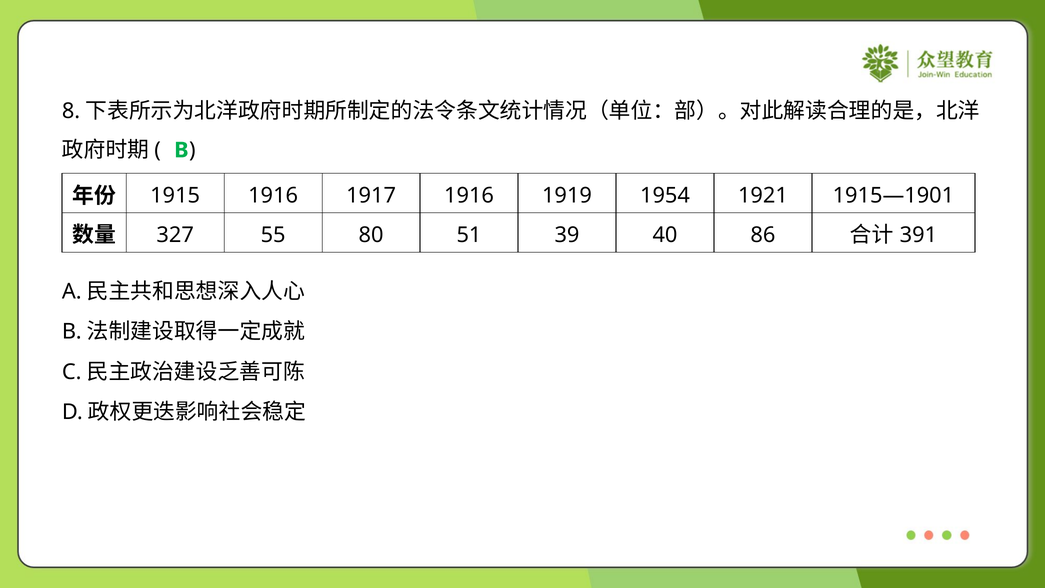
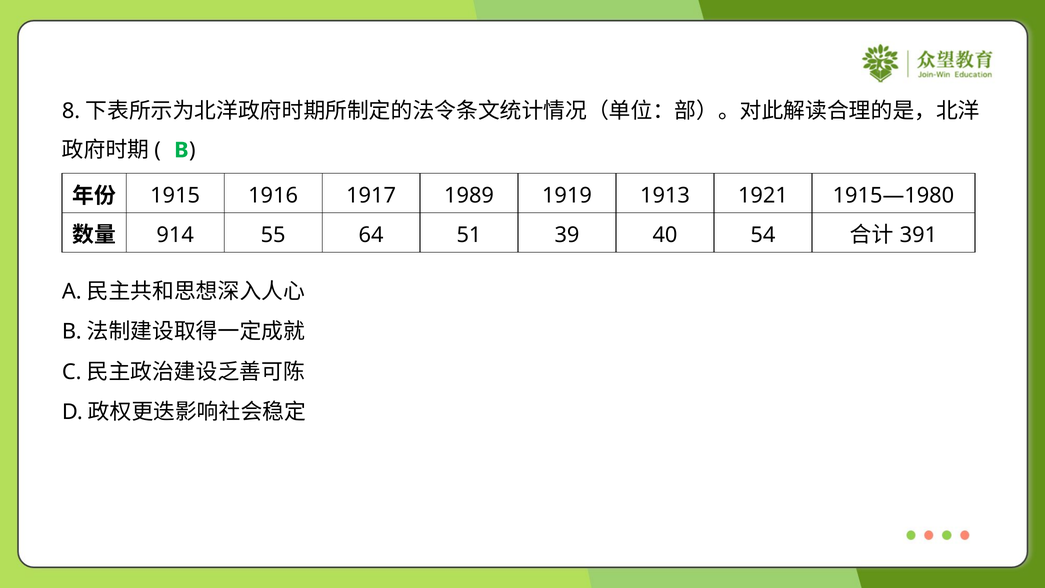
1917 1916: 1916 -> 1989
1954: 1954 -> 1913
1915—1901: 1915—1901 -> 1915—1980
327: 327 -> 914
80: 80 -> 64
86: 86 -> 54
